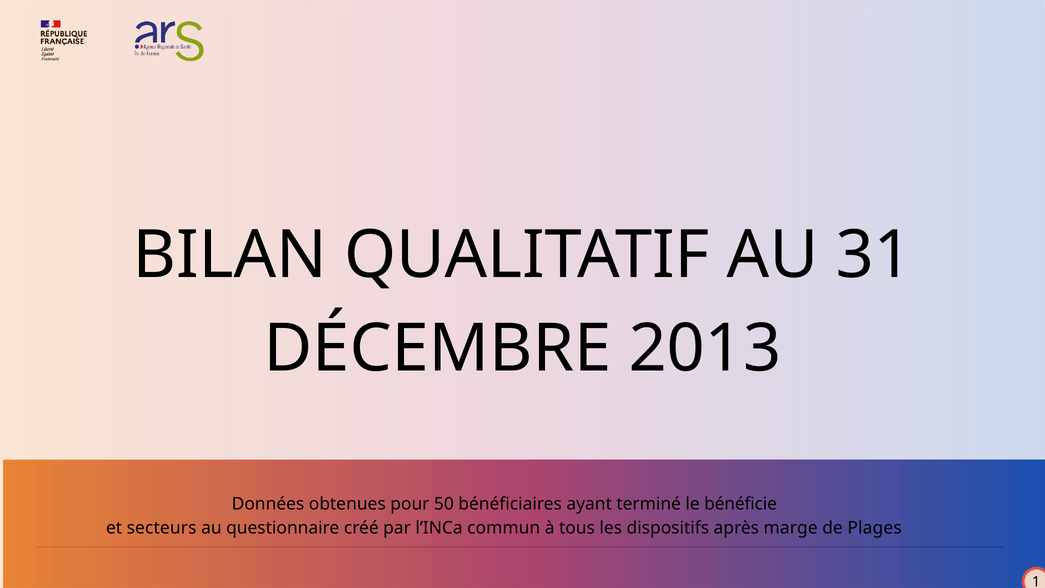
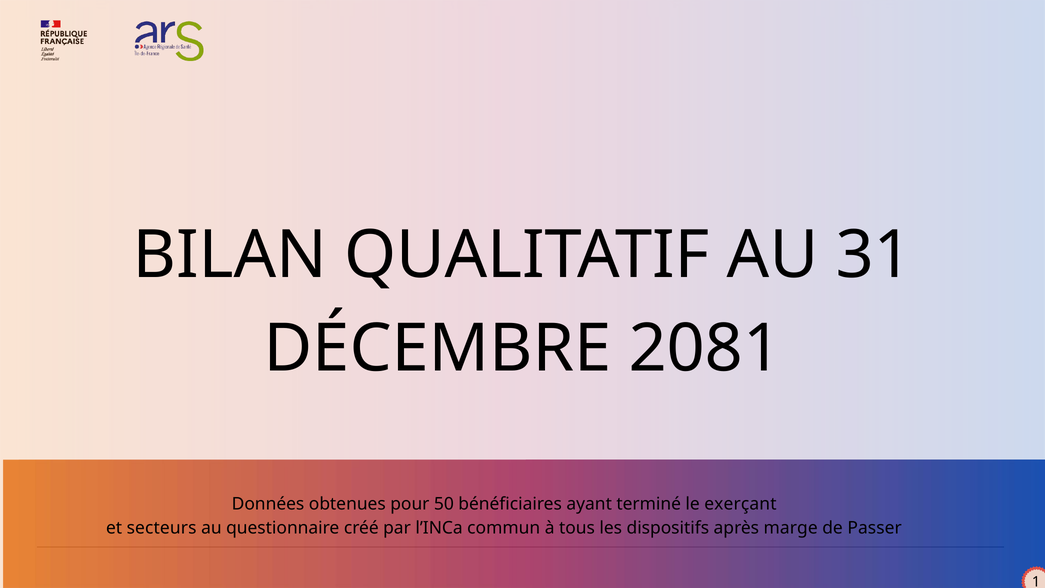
2013: 2013 -> 2081
bénéficie: bénéficie -> exerçant
Plages: Plages -> Passer
